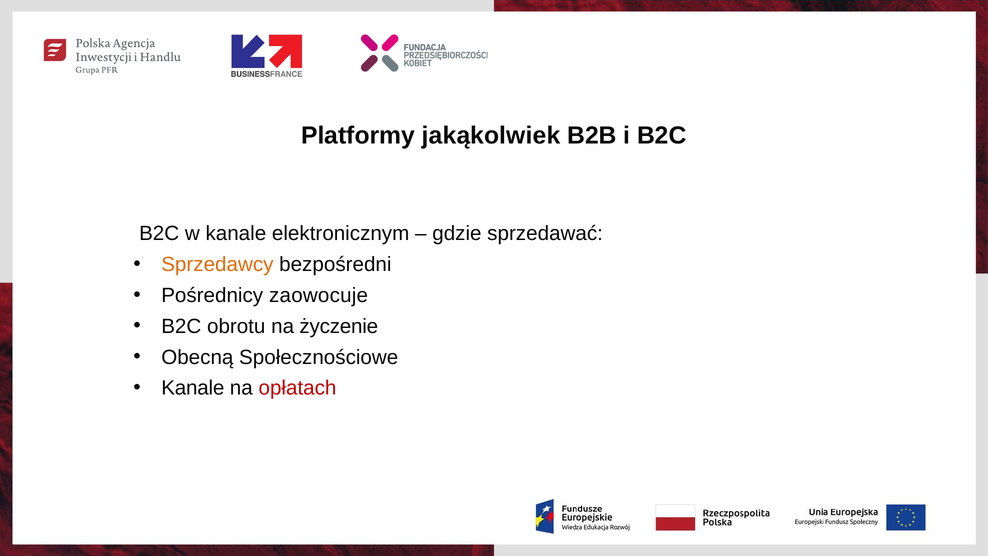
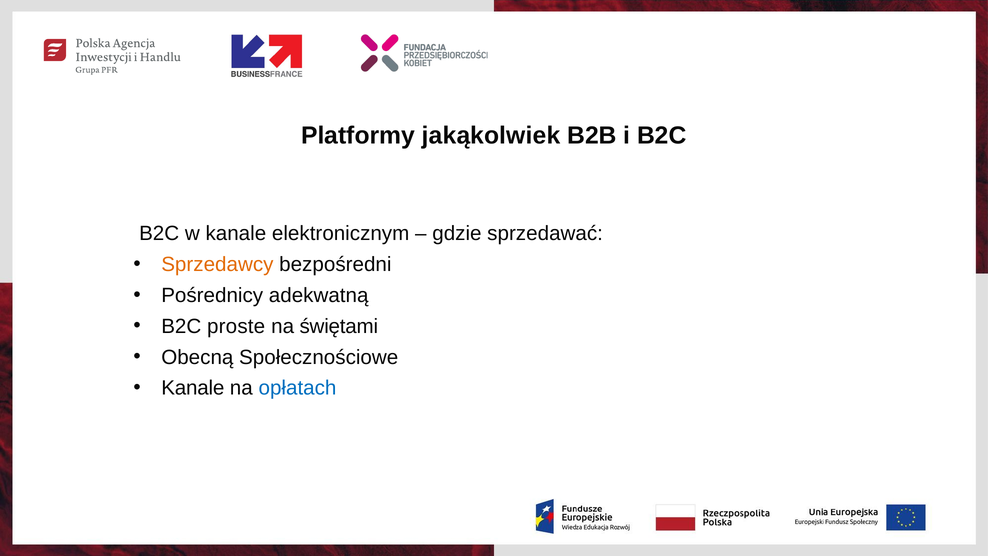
zaowocuje: zaowocuje -> adekwatną
obrotu: obrotu -> proste
życzenie: życzenie -> świętami
opłatach colour: red -> blue
